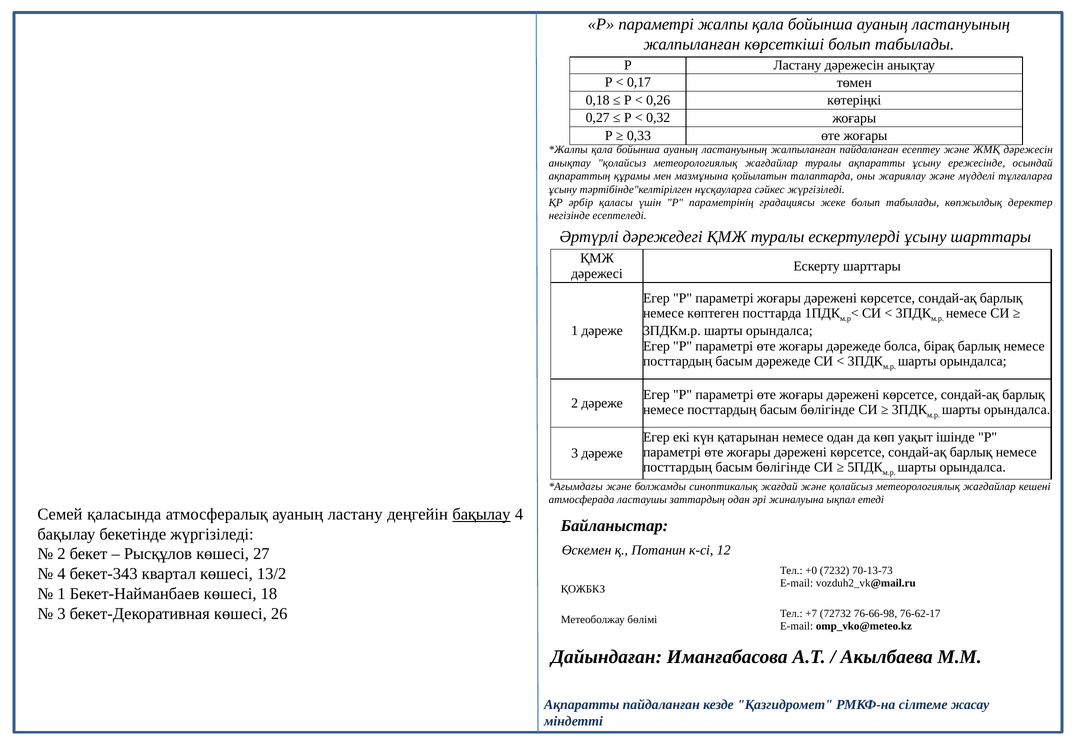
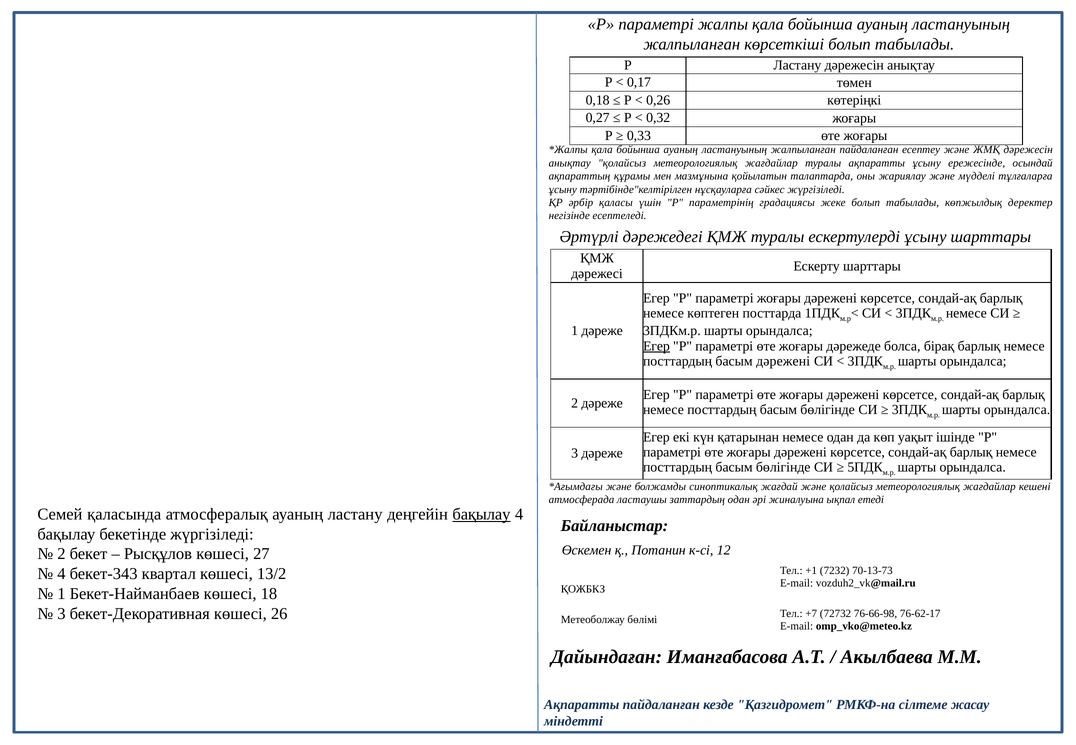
Егер at (656, 346) underline: none -> present
басым дәрежеде: дәрежеде -> дәрежені
+0: +0 -> +1
